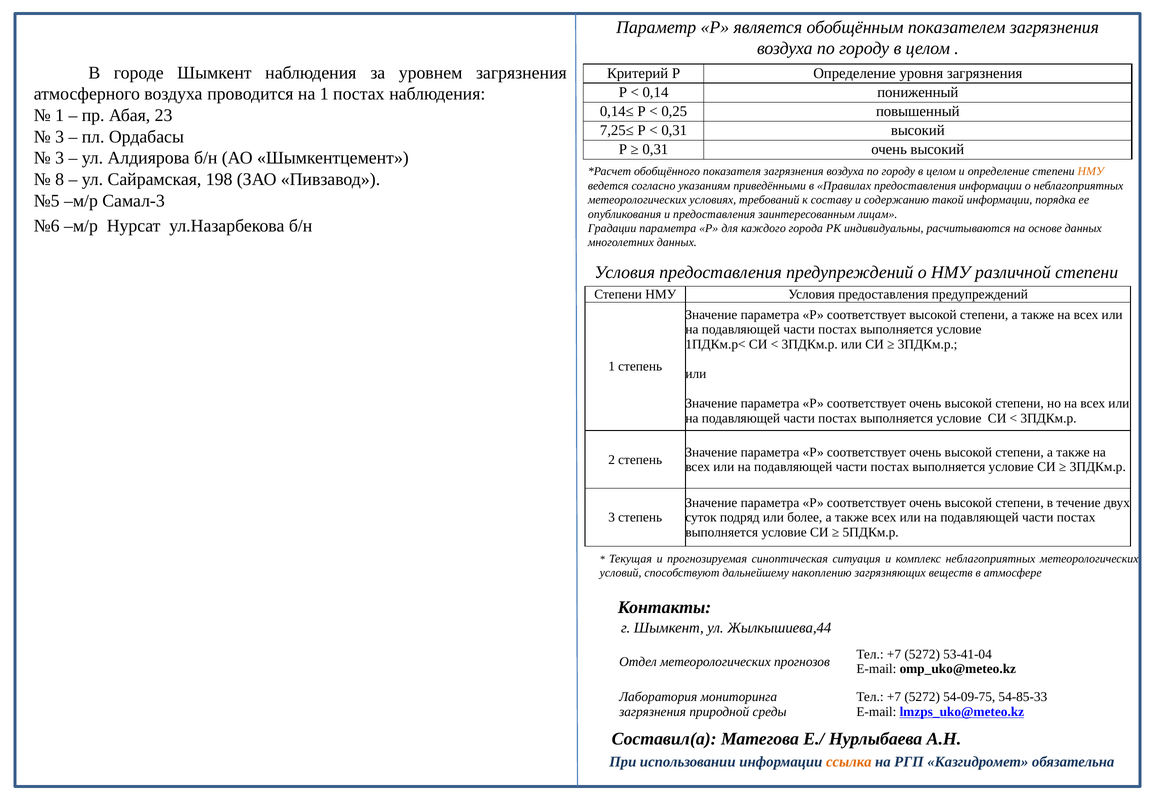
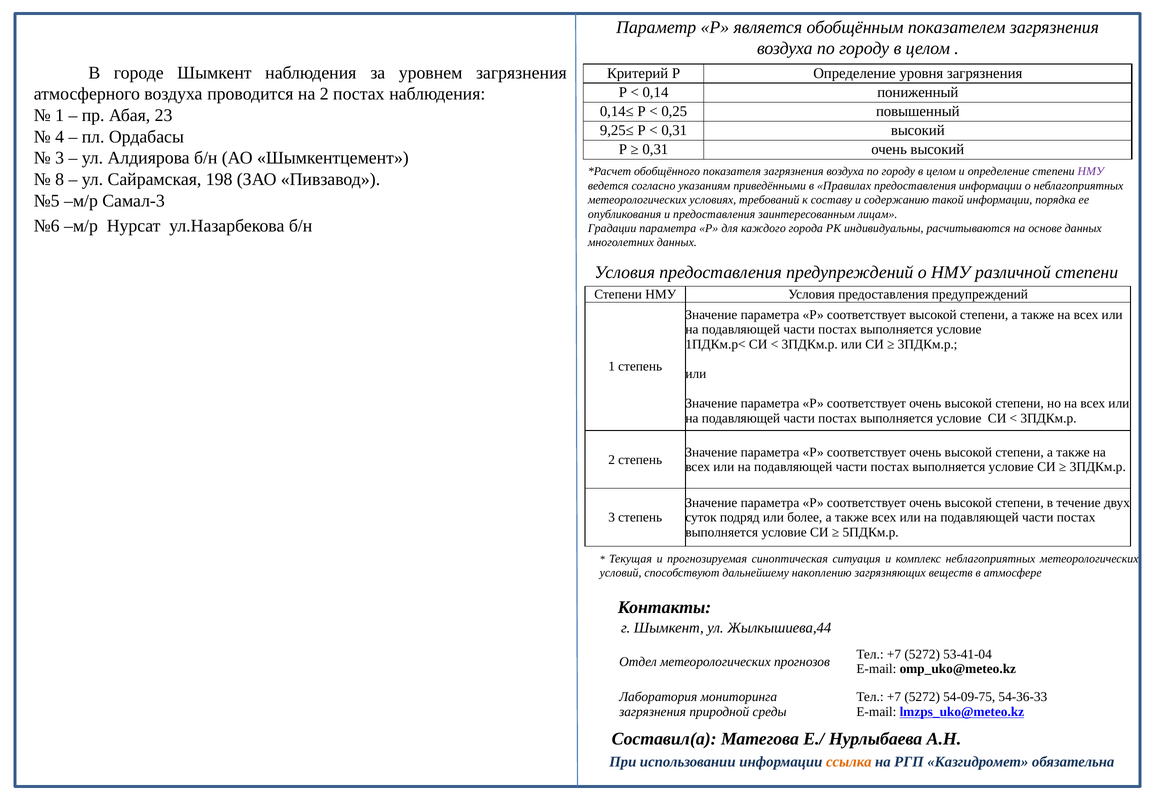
на 1: 1 -> 2
7,25≤: 7,25≤ -> 9,25≤
3 at (60, 137): 3 -> 4
НМУ at (1091, 172) colour: orange -> purple
54-85-33: 54-85-33 -> 54-36-33
